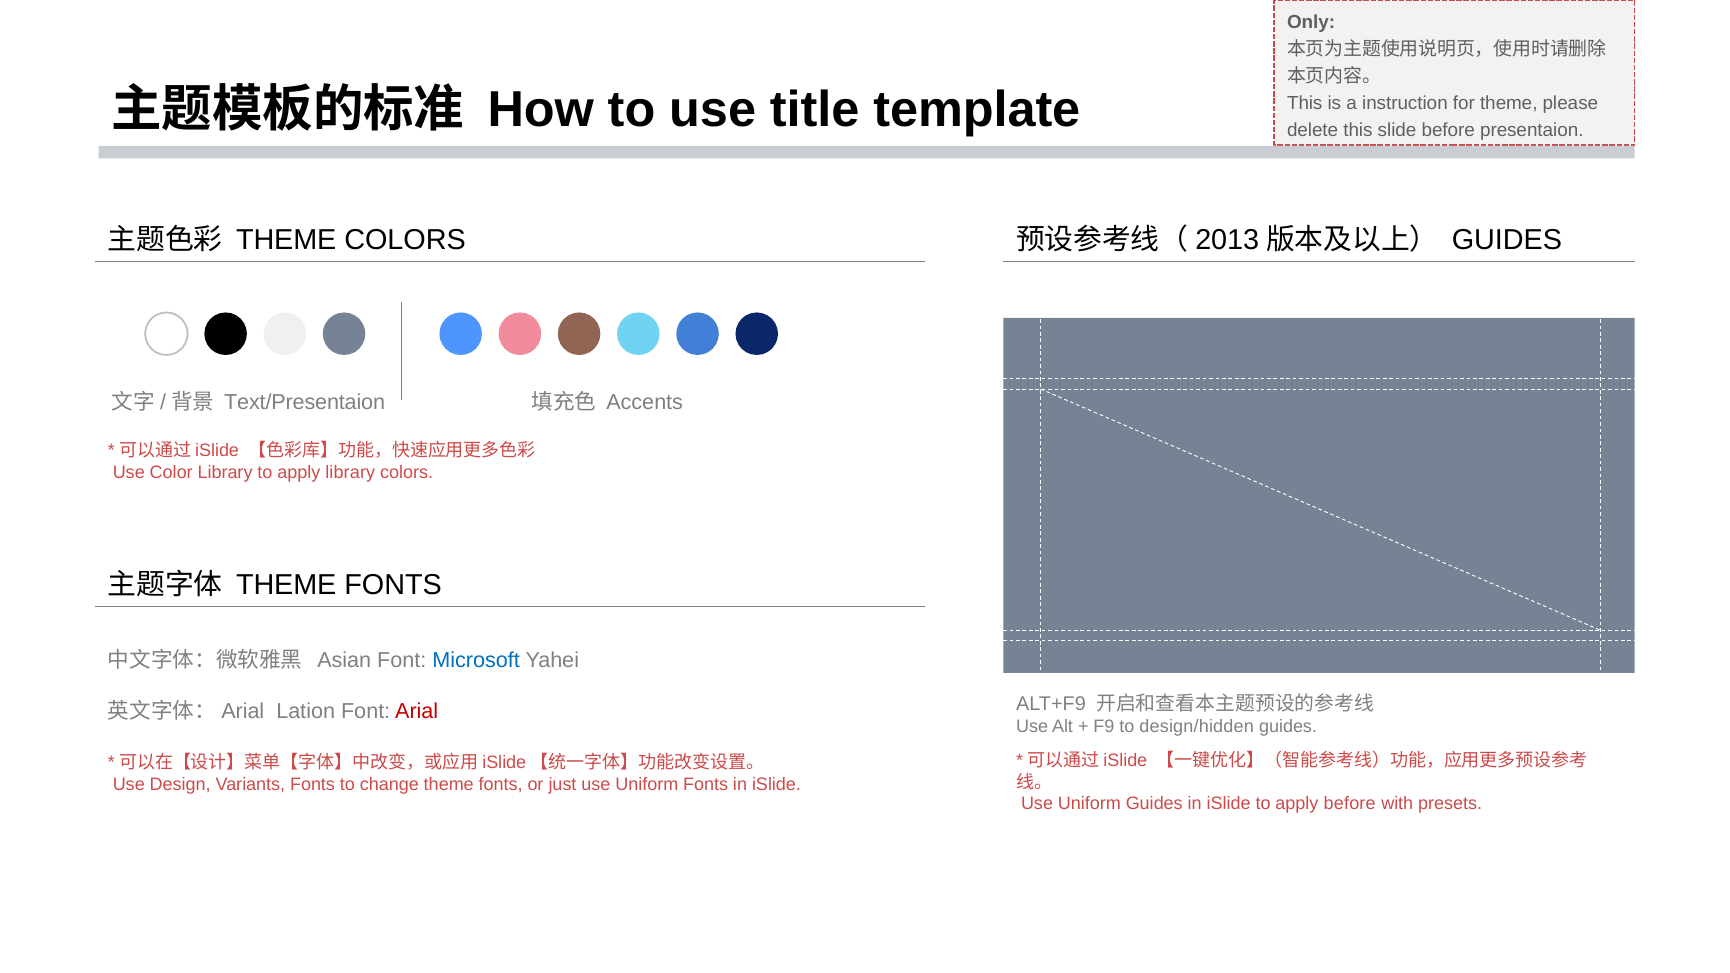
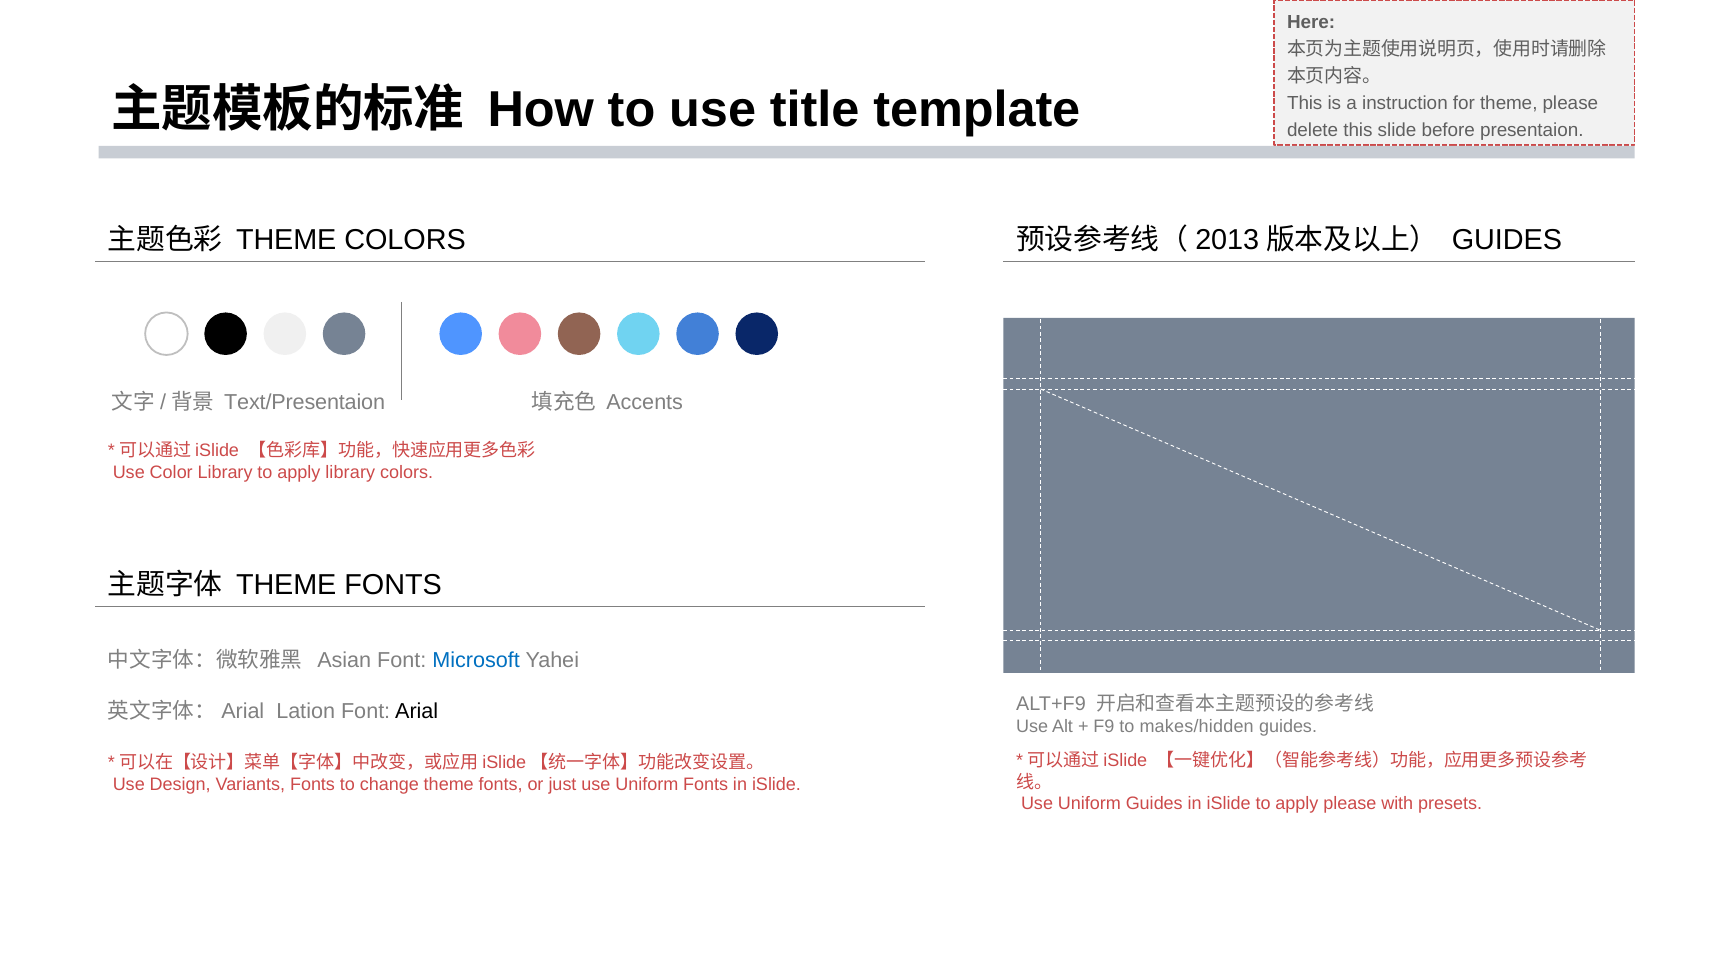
Only: Only -> Here
Arial colour: red -> black
design/hidden: design/hidden -> makes/hidden
apply before: before -> please
